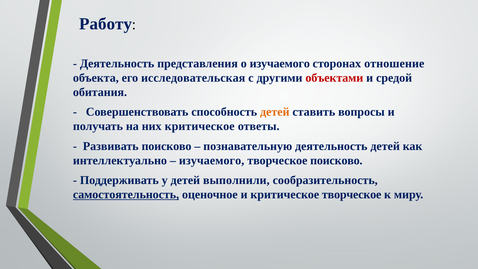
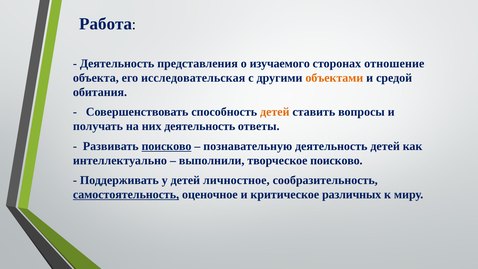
Работу: Работу -> Работа
объектами colour: red -> orange
них критическое: критическое -> деятельность
поисково at (167, 146) underline: none -> present
изучаемого at (212, 160): изучаемого -> выполнили
выполнили: выполнили -> личностное
критическое творческое: творческое -> различных
